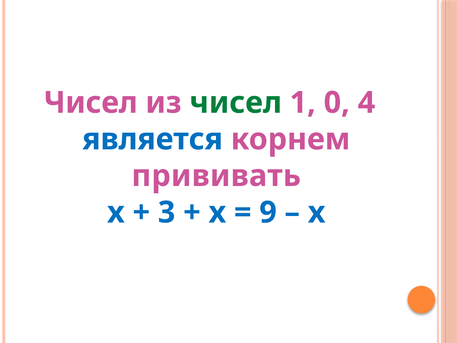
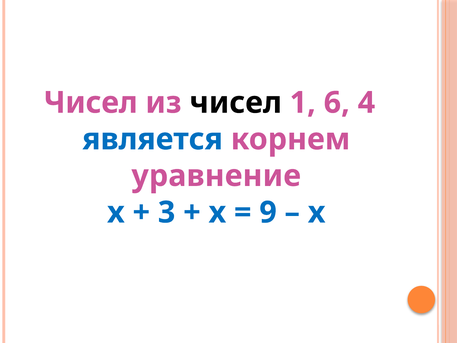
чисел at (236, 103) colour: green -> black
0: 0 -> 6
прививать: прививать -> уравнение
